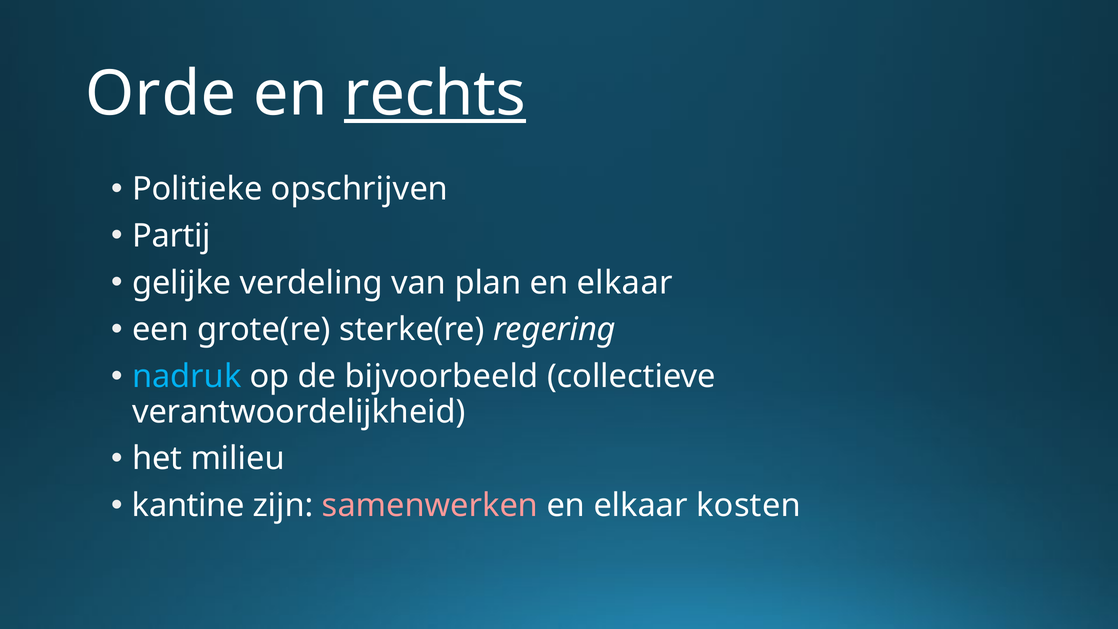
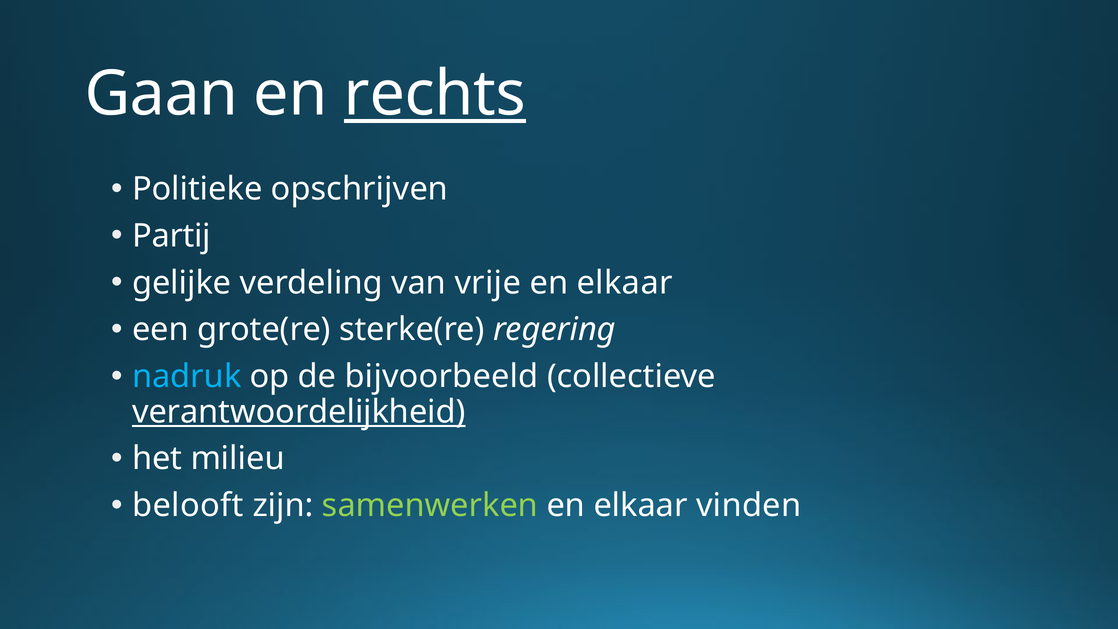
Orde: Orde -> Gaan
plan: plan -> vrije
verantwoordelijkheid underline: none -> present
kantine: kantine -> belooft
samenwerken colour: pink -> light green
kosten: kosten -> vinden
